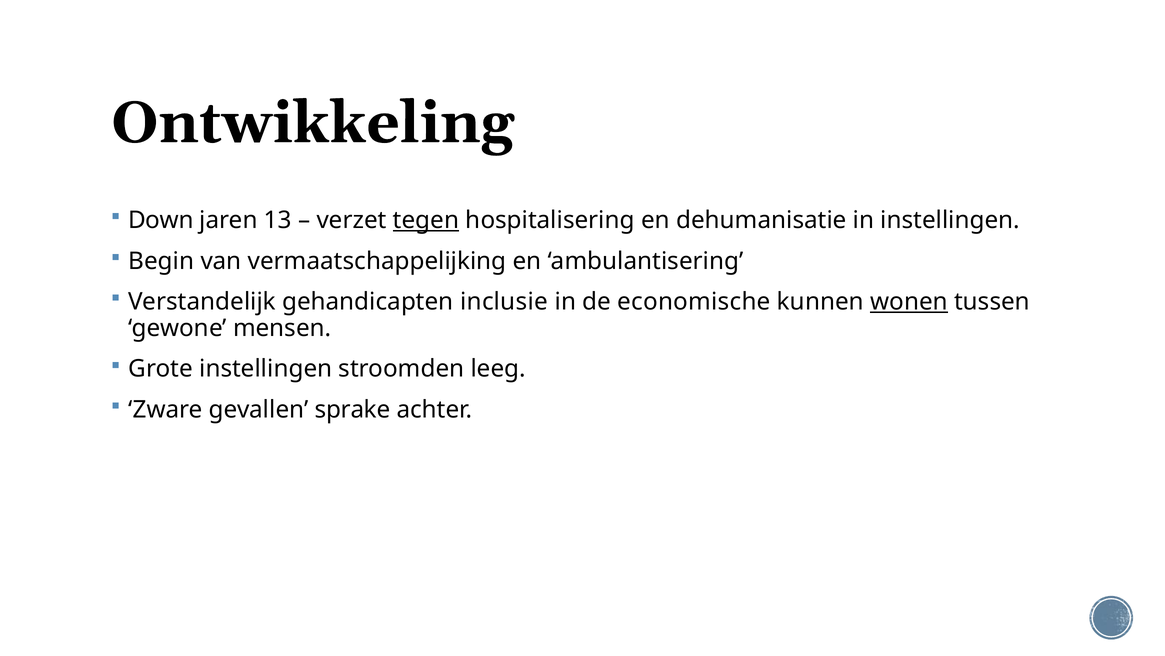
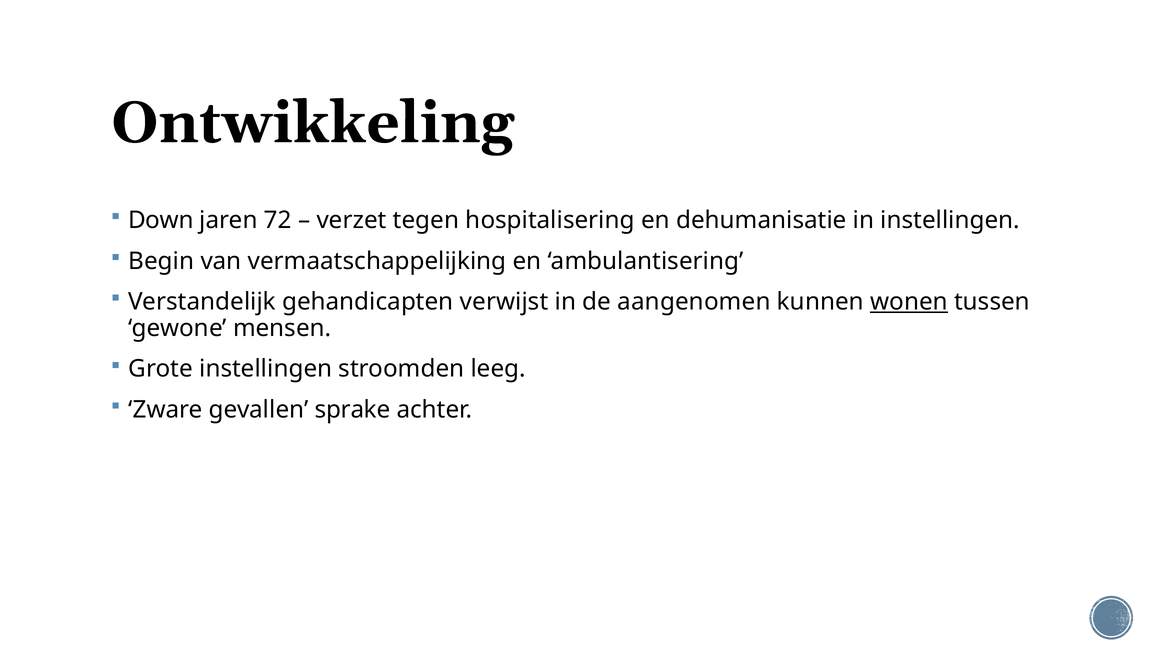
13: 13 -> 72
tegen underline: present -> none
inclusie: inclusie -> verwijst
economische: economische -> aangenomen
